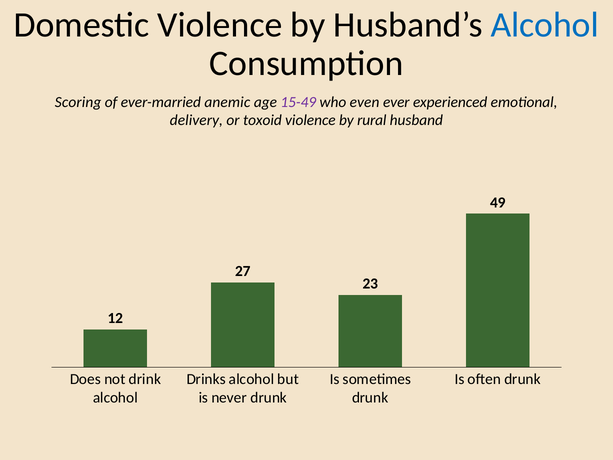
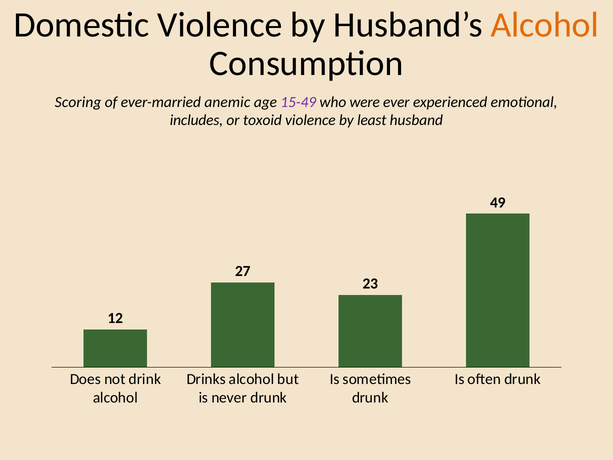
Alcohol at (545, 25) colour: blue -> orange
even: even -> were
delivery: delivery -> includes
rural: rural -> least
